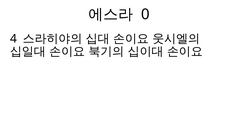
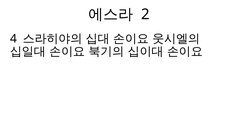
0: 0 -> 2
